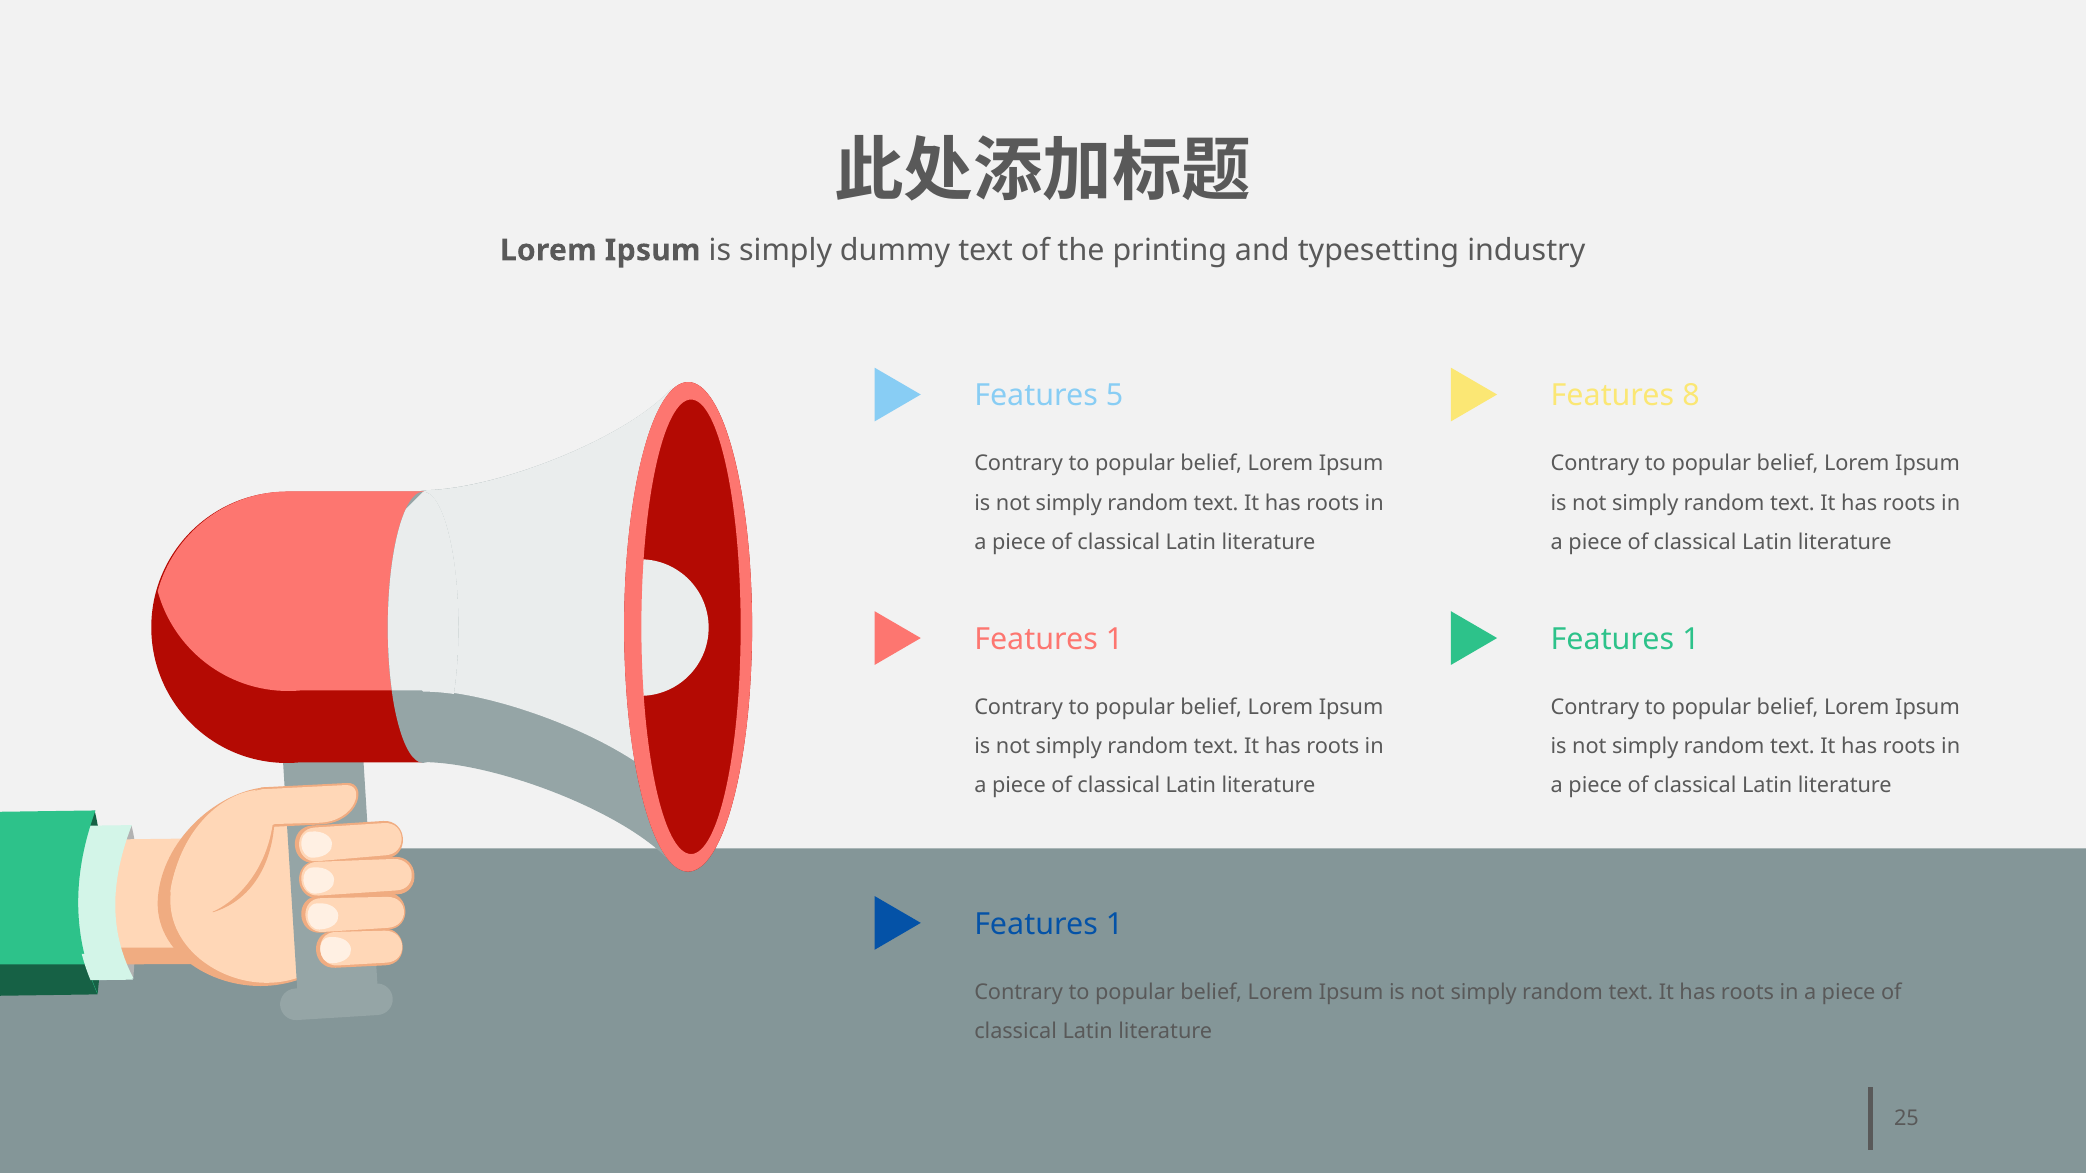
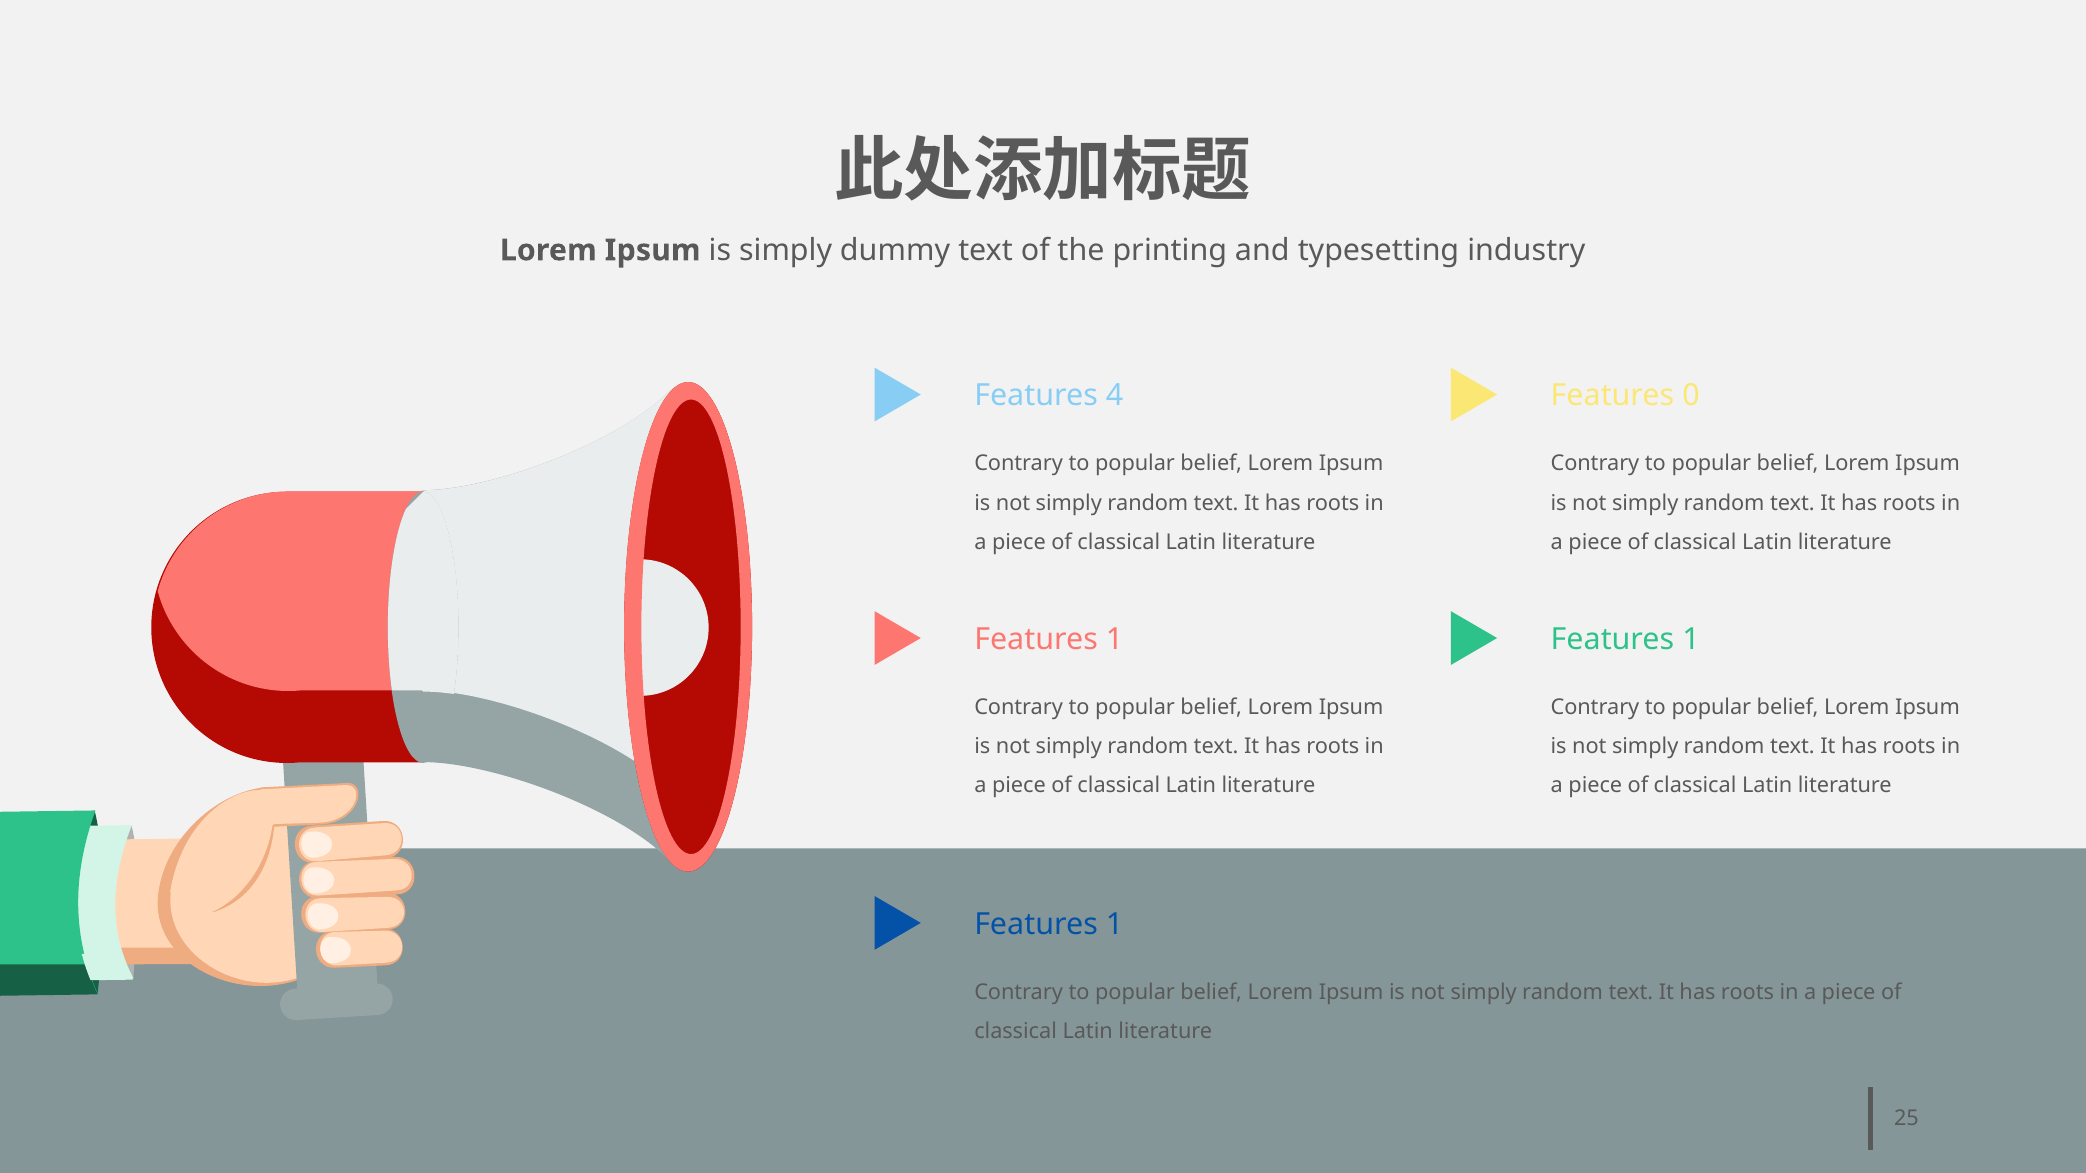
5: 5 -> 4
8: 8 -> 0
